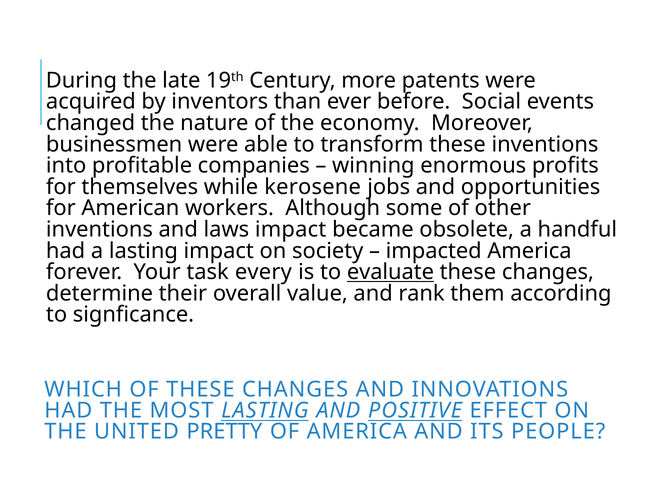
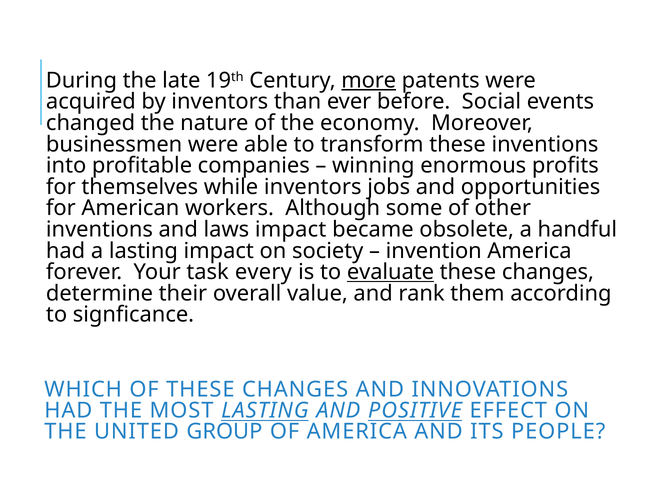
more underline: none -> present
while kerosene: kerosene -> inventors
impacted: impacted -> invention
PRETTY: PRETTY -> GROUP
